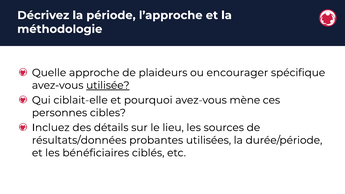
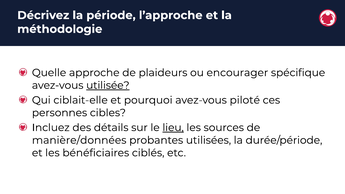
mène: mène -> piloté
lieu underline: none -> present
résultats/données: résultats/données -> manière/données
